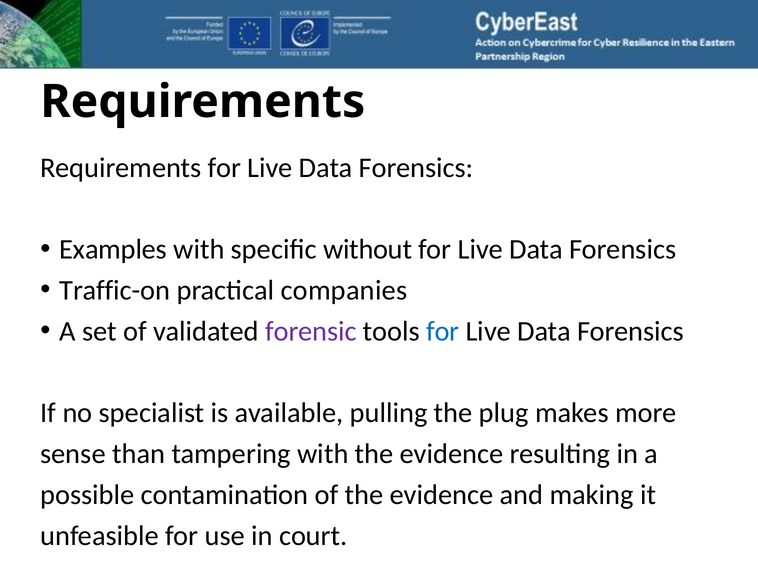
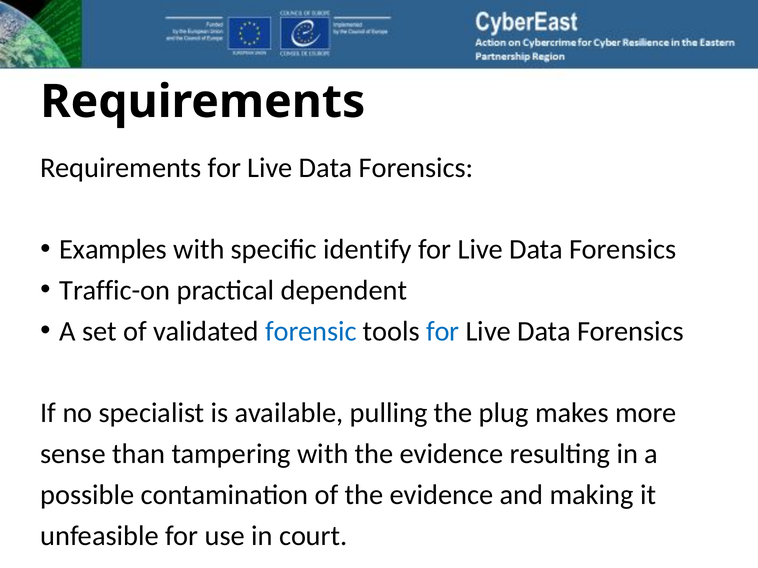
without: without -> identify
companies: companies -> dependent
forensic colour: purple -> blue
